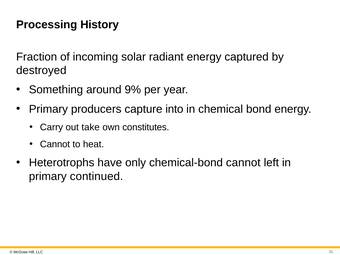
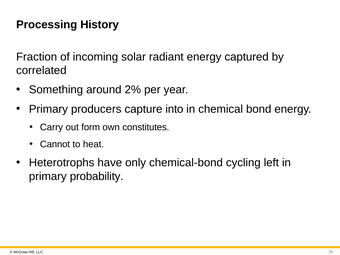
destroyed: destroyed -> correlated
9%: 9% -> 2%
take: take -> form
chemical-bond cannot: cannot -> cycling
continued: continued -> probability
